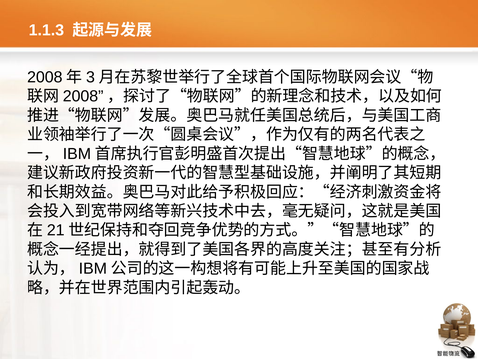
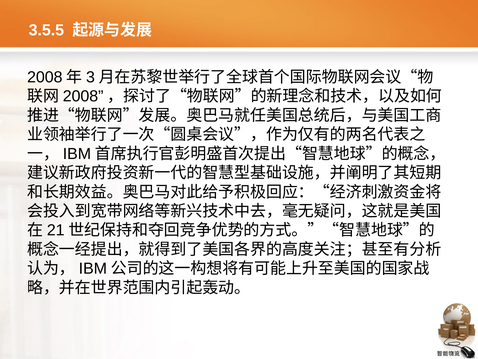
1.1.3: 1.1.3 -> 3.5.5
